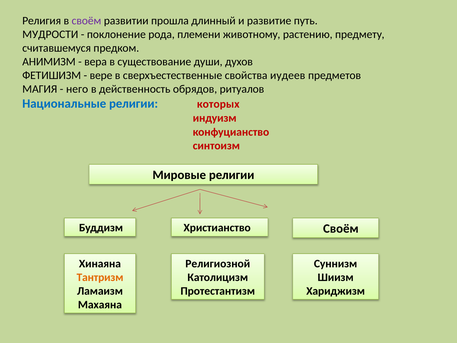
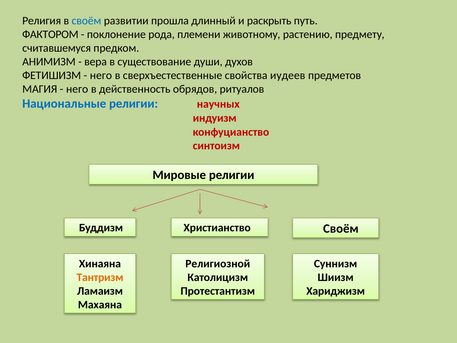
своём at (86, 21) colour: purple -> blue
развитие: развитие -> раскрыть
МУДРОСТИ: МУДРОСТИ -> ФАКТОРОМ
вере at (101, 75): вере -> него
которых: которых -> научных
